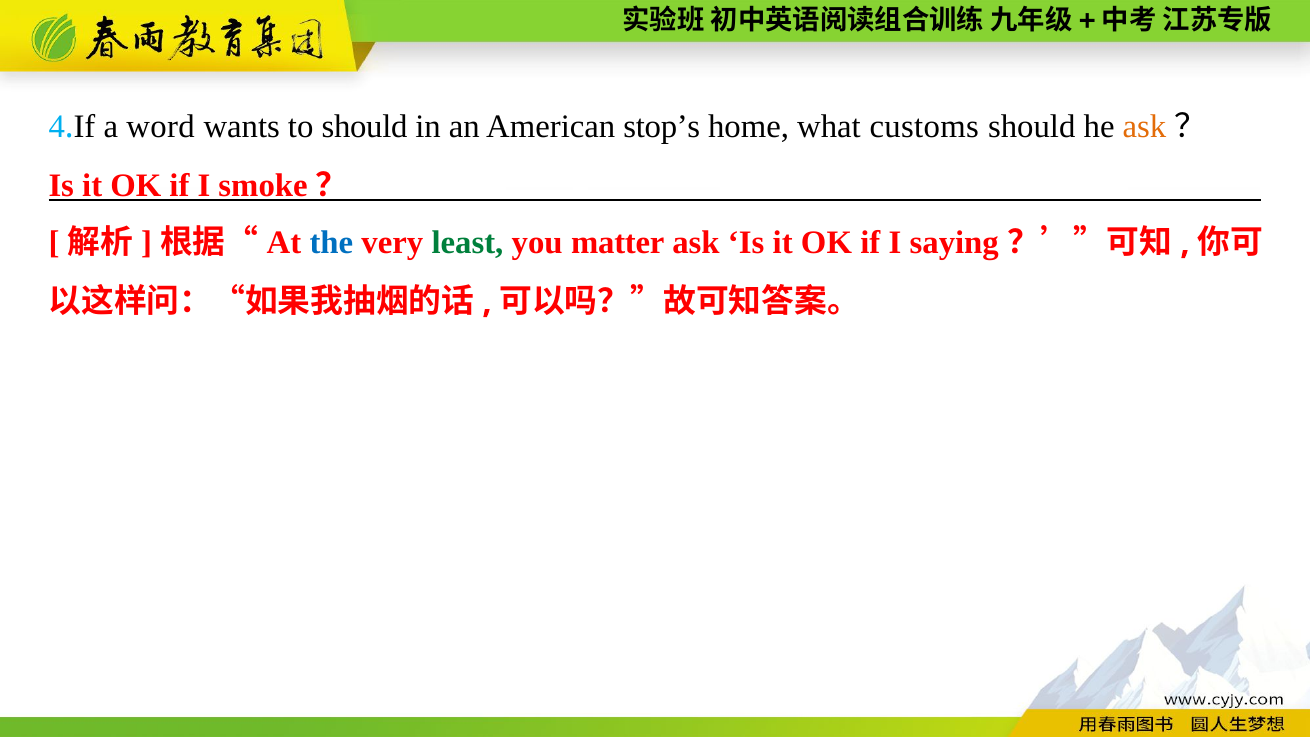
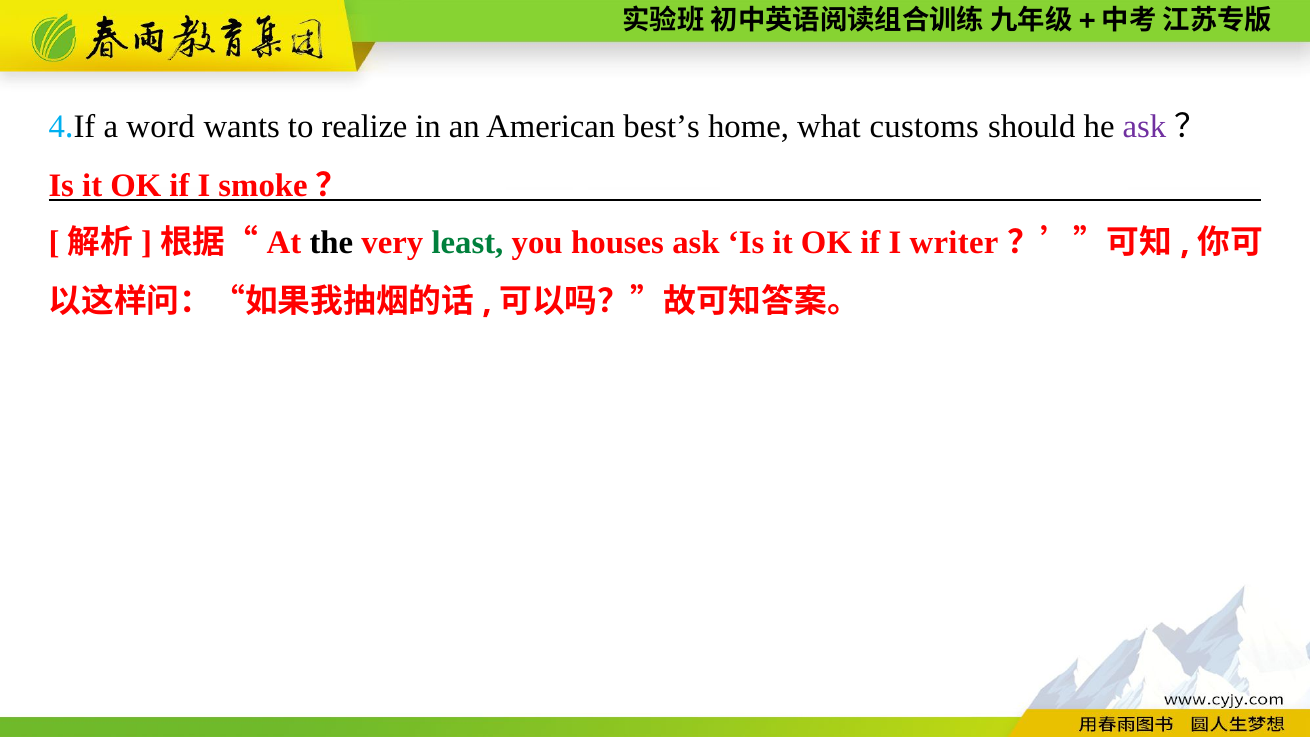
to should: should -> realize
stop’s: stop’s -> best’s
ask at (1145, 127) colour: orange -> purple
the colour: blue -> black
matter: matter -> houses
saying: saying -> writer
